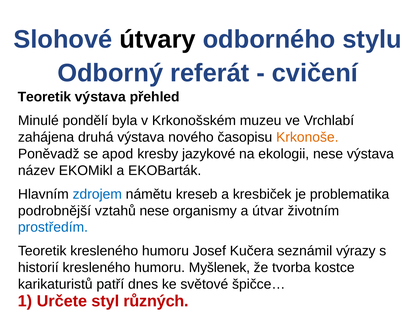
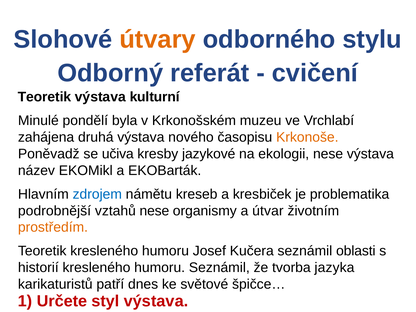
útvary colour: black -> orange
přehled: přehled -> kulturní
apod: apod -> učiva
prostředím colour: blue -> orange
výrazy: výrazy -> oblasti
humoru Myšlenek: Myšlenek -> Seznámil
kostce: kostce -> jazyka
styl různých: různých -> výstava
